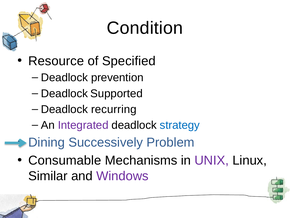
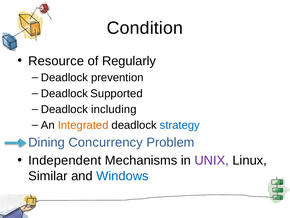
Specified: Specified -> Regularly
recurring: recurring -> including
Integrated colour: purple -> orange
Successively: Successively -> Concurrency
Consumable: Consumable -> Independent
Windows colour: purple -> blue
